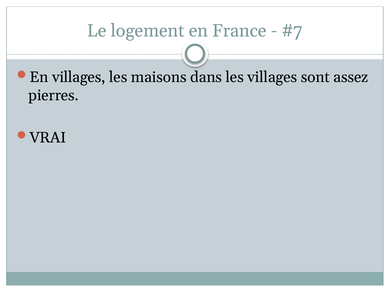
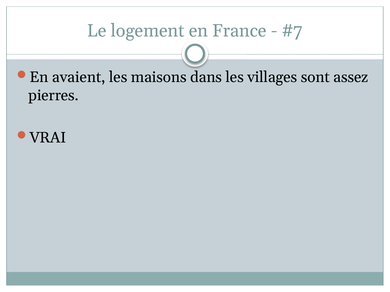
En villages: villages -> avaient
